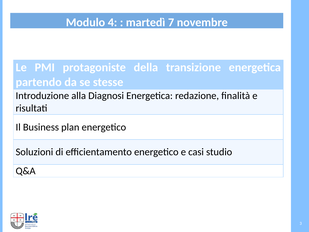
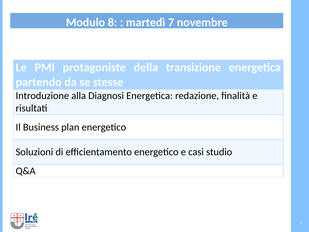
4: 4 -> 8
